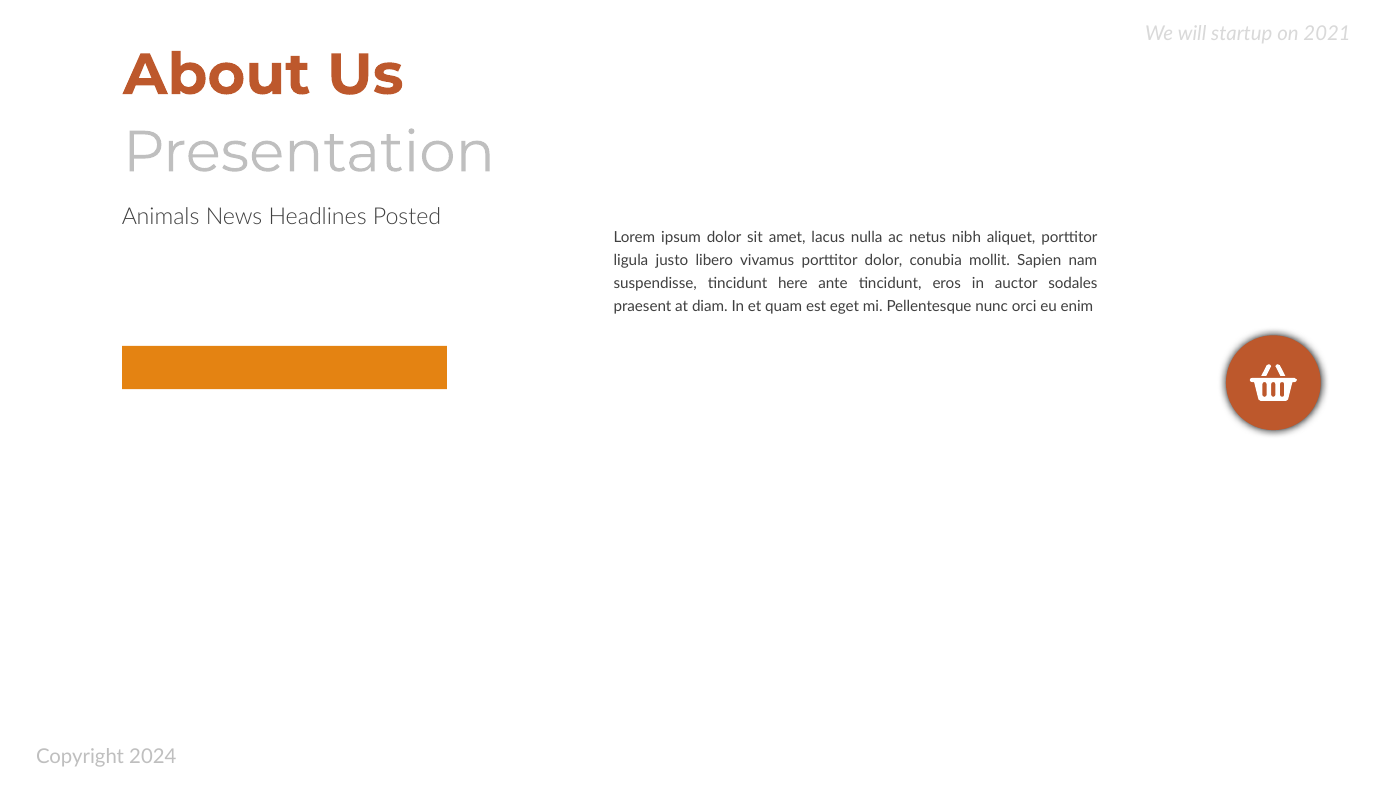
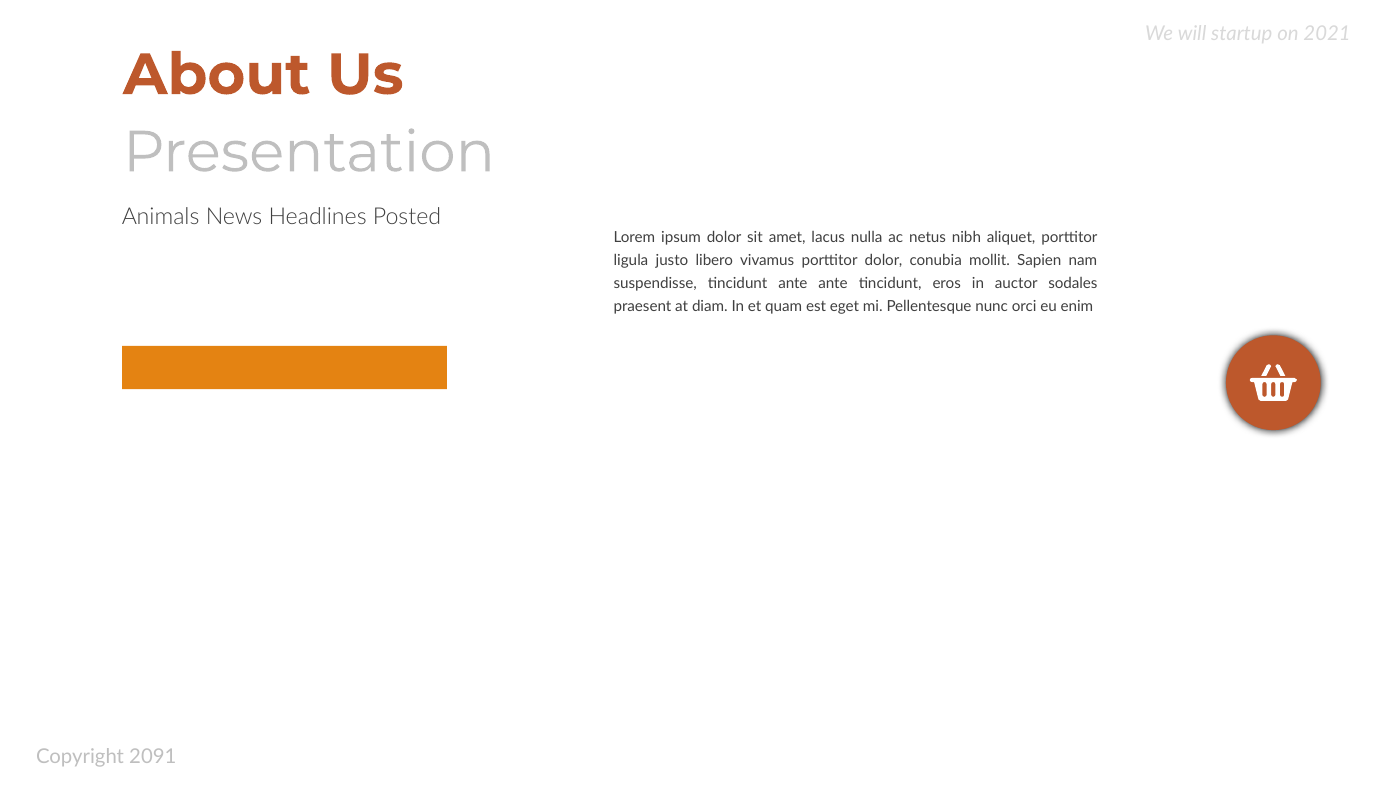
tincidunt here: here -> ante
2024: 2024 -> 2091
